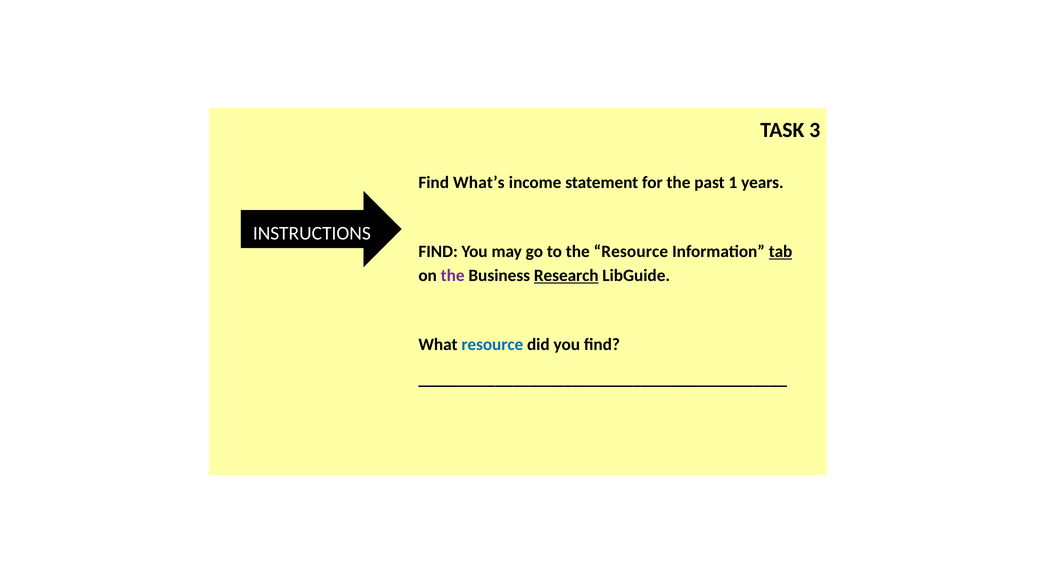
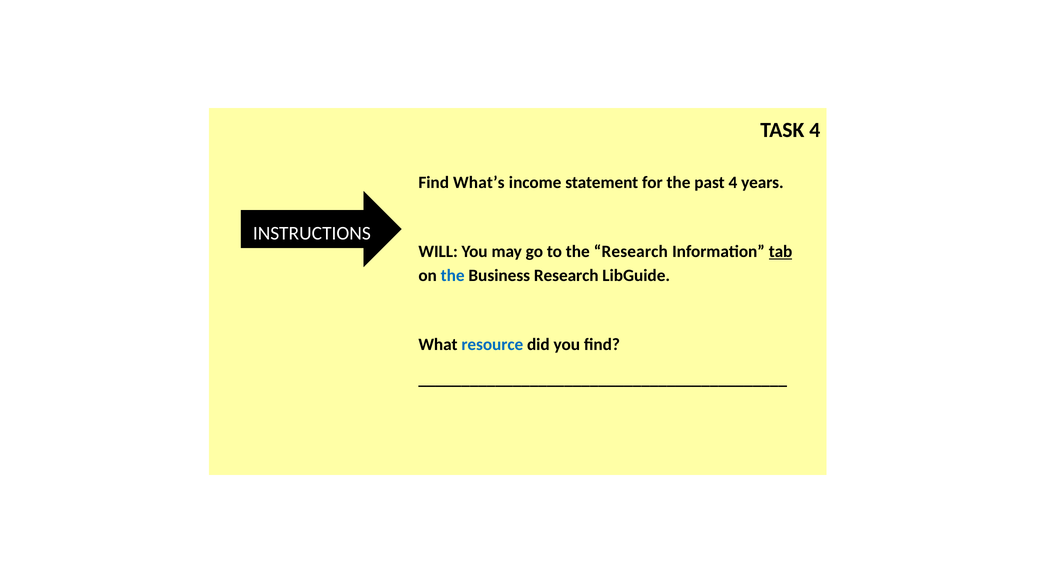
TASK 3: 3 -> 4
past 1: 1 -> 4
FIND at (438, 252): FIND -> WILL
the Resource: Resource -> Research
the at (453, 276) colour: purple -> blue
Research at (566, 276) underline: present -> none
